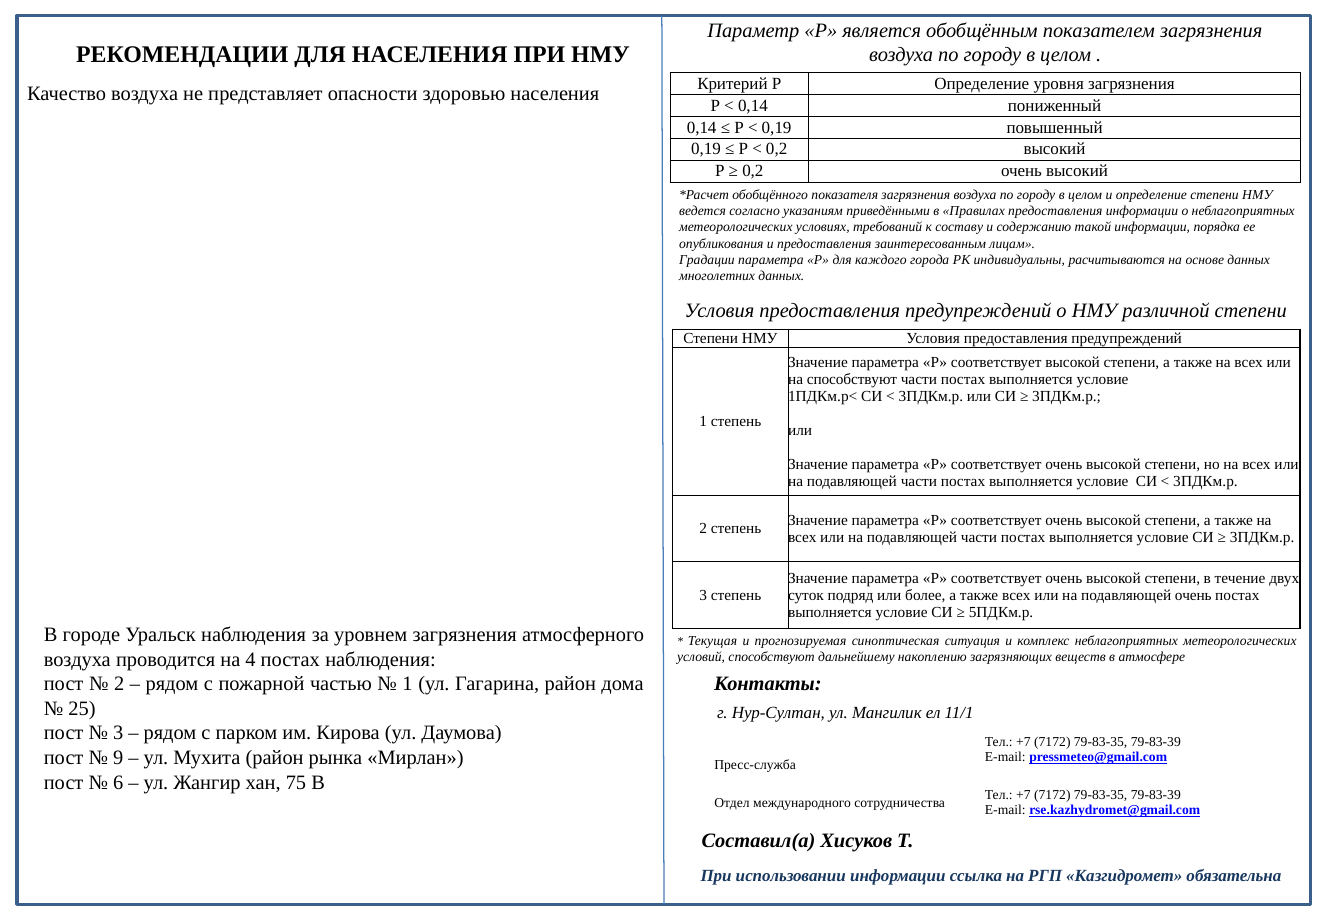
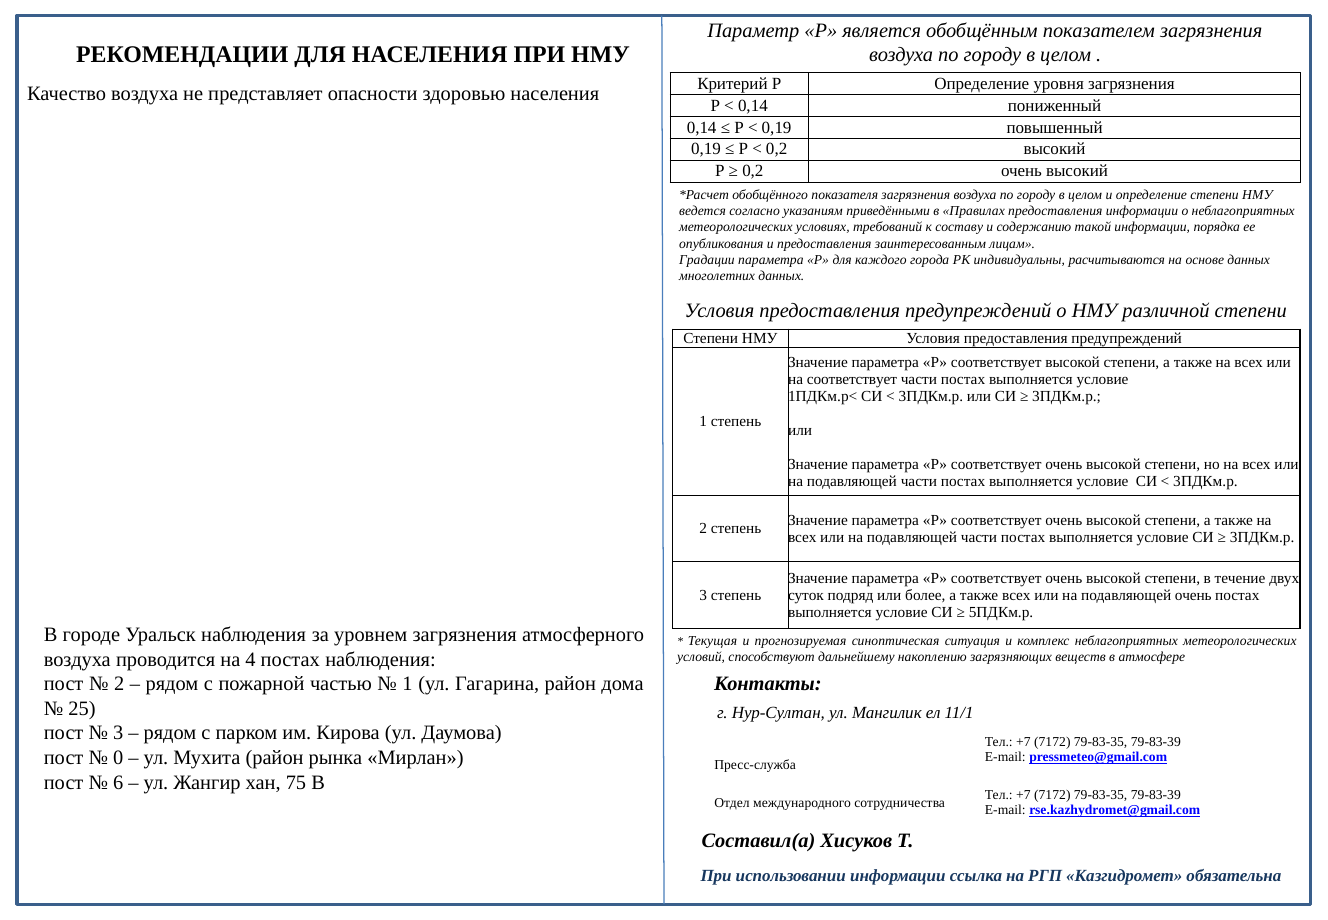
на способствуют: способствуют -> соответствует
9: 9 -> 0
